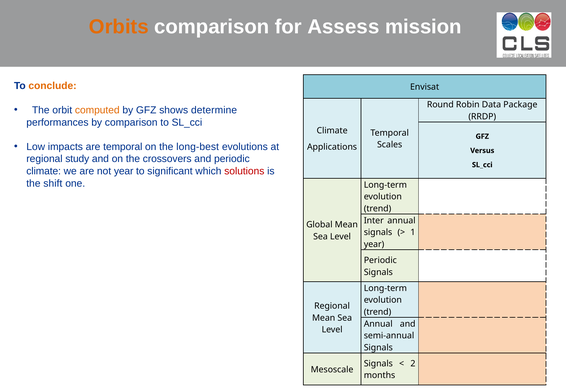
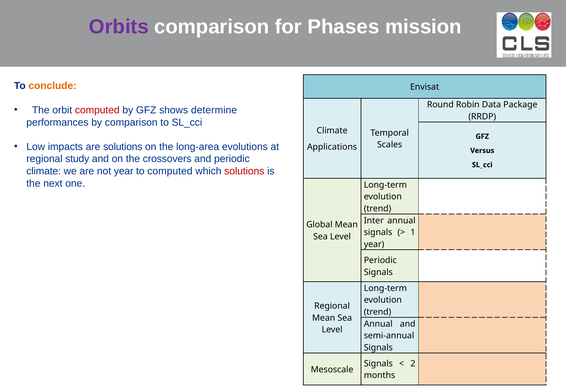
Orbits colour: orange -> purple
Assess: Assess -> Phases
computed at (97, 110) colour: orange -> red
are temporal: temporal -> solutions
long-best: long-best -> long-area
to significant: significant -> computed
shift: shift -> next
